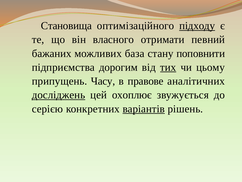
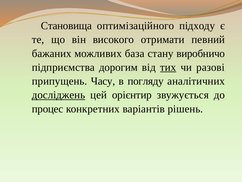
підходу underline: present -> none
власного: власного -> високого
поповнити: поповнити -> виробничо
цьому: цьому -> разові
правове: правове -> погляду
охоплює: охоплює -> орієнтир
серією: серією -> процес
варіантів underline: present -> none
